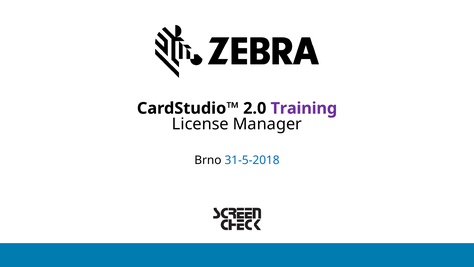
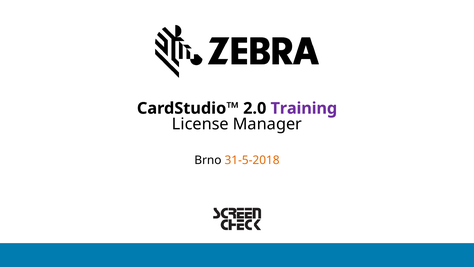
31-5-2018 colour: blue -> orange
